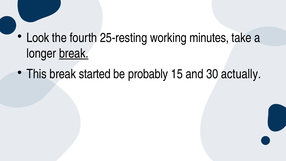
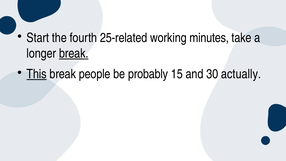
Look: Look -> Start
25-resting: 25-resting -> 25-related
This underline: none -> present
started: started -> people
